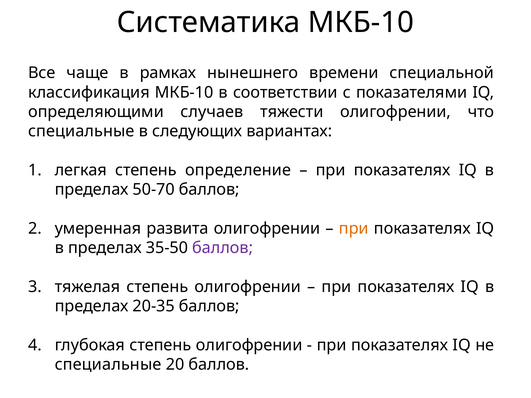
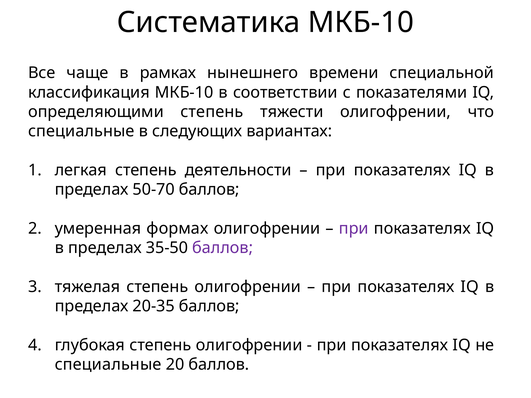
определяющими случаев: случаев -> степень
определение: определение -> деятельности
развита: развита -> формах
при at (354, 229) colour: orange -> purple
